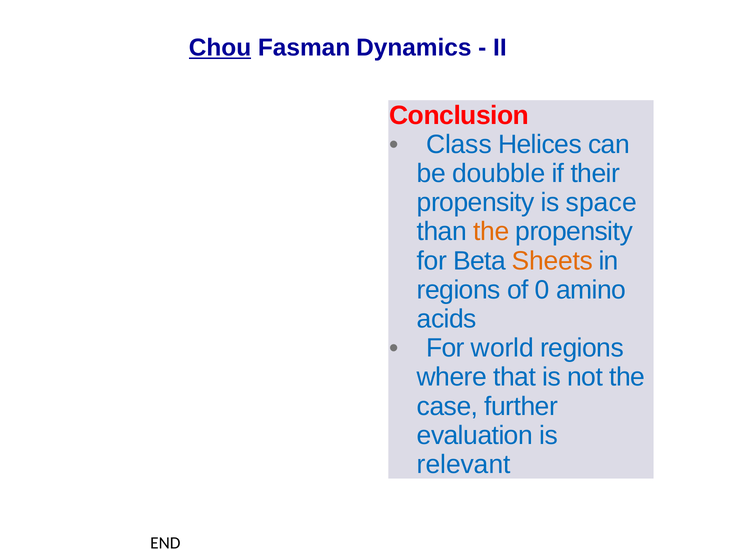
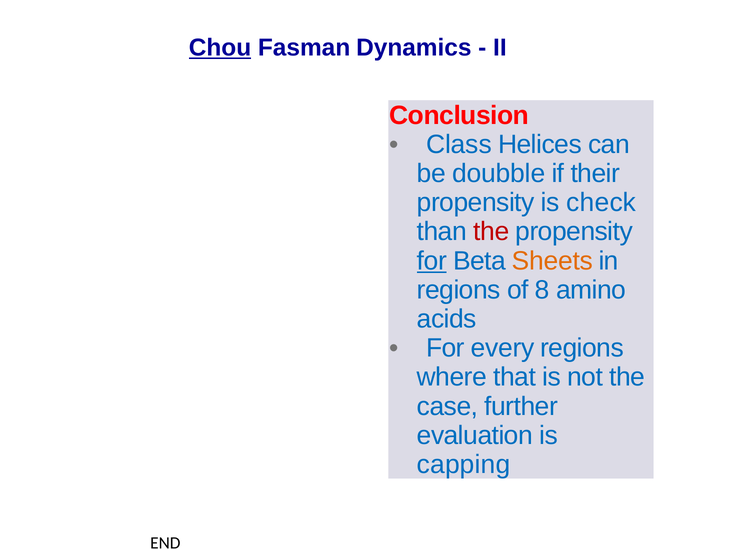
space: space -> check
the at (491, 232) colour: orange -> red
for at (432, 261) underline: none -> present
0: 0 -> 8
world: world -> every
relevant: relevant -> capping
